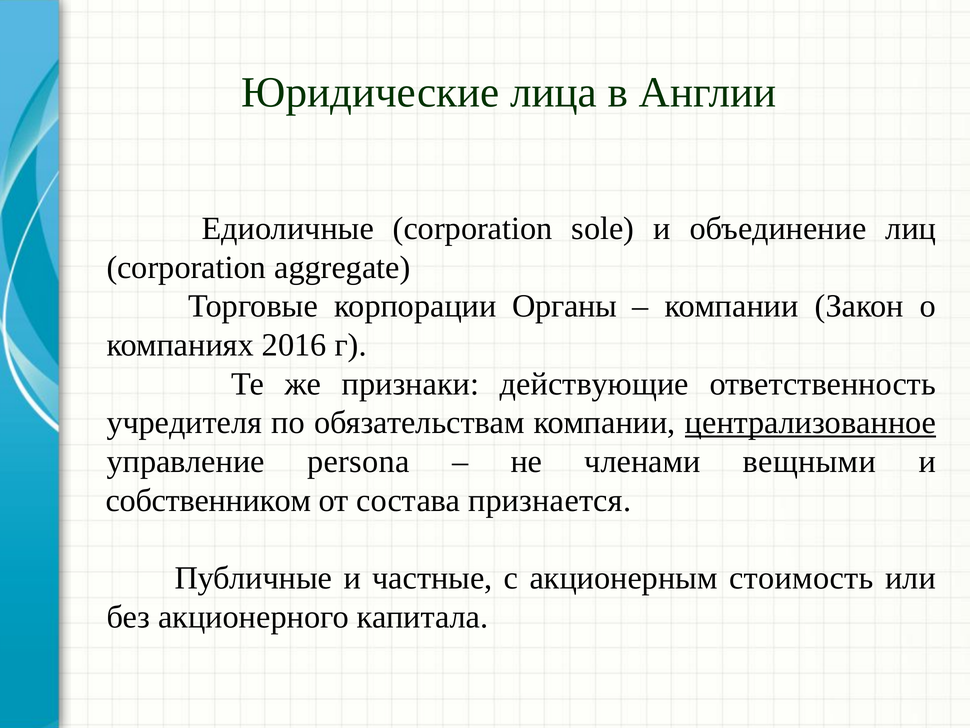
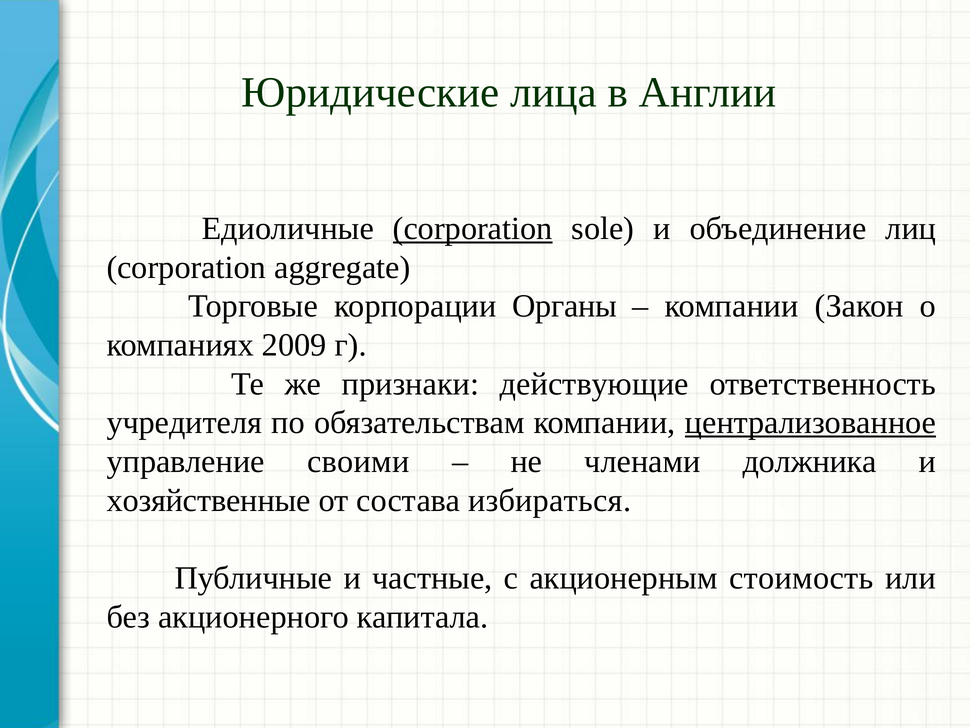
corporation at (473, 229) underline: none -> present
2016: 2016 -> 2009
persona: persona -> своими
вещными: вещными -> должника
собственником: собственником -> хозяйственные
признается: признается -> избираться
